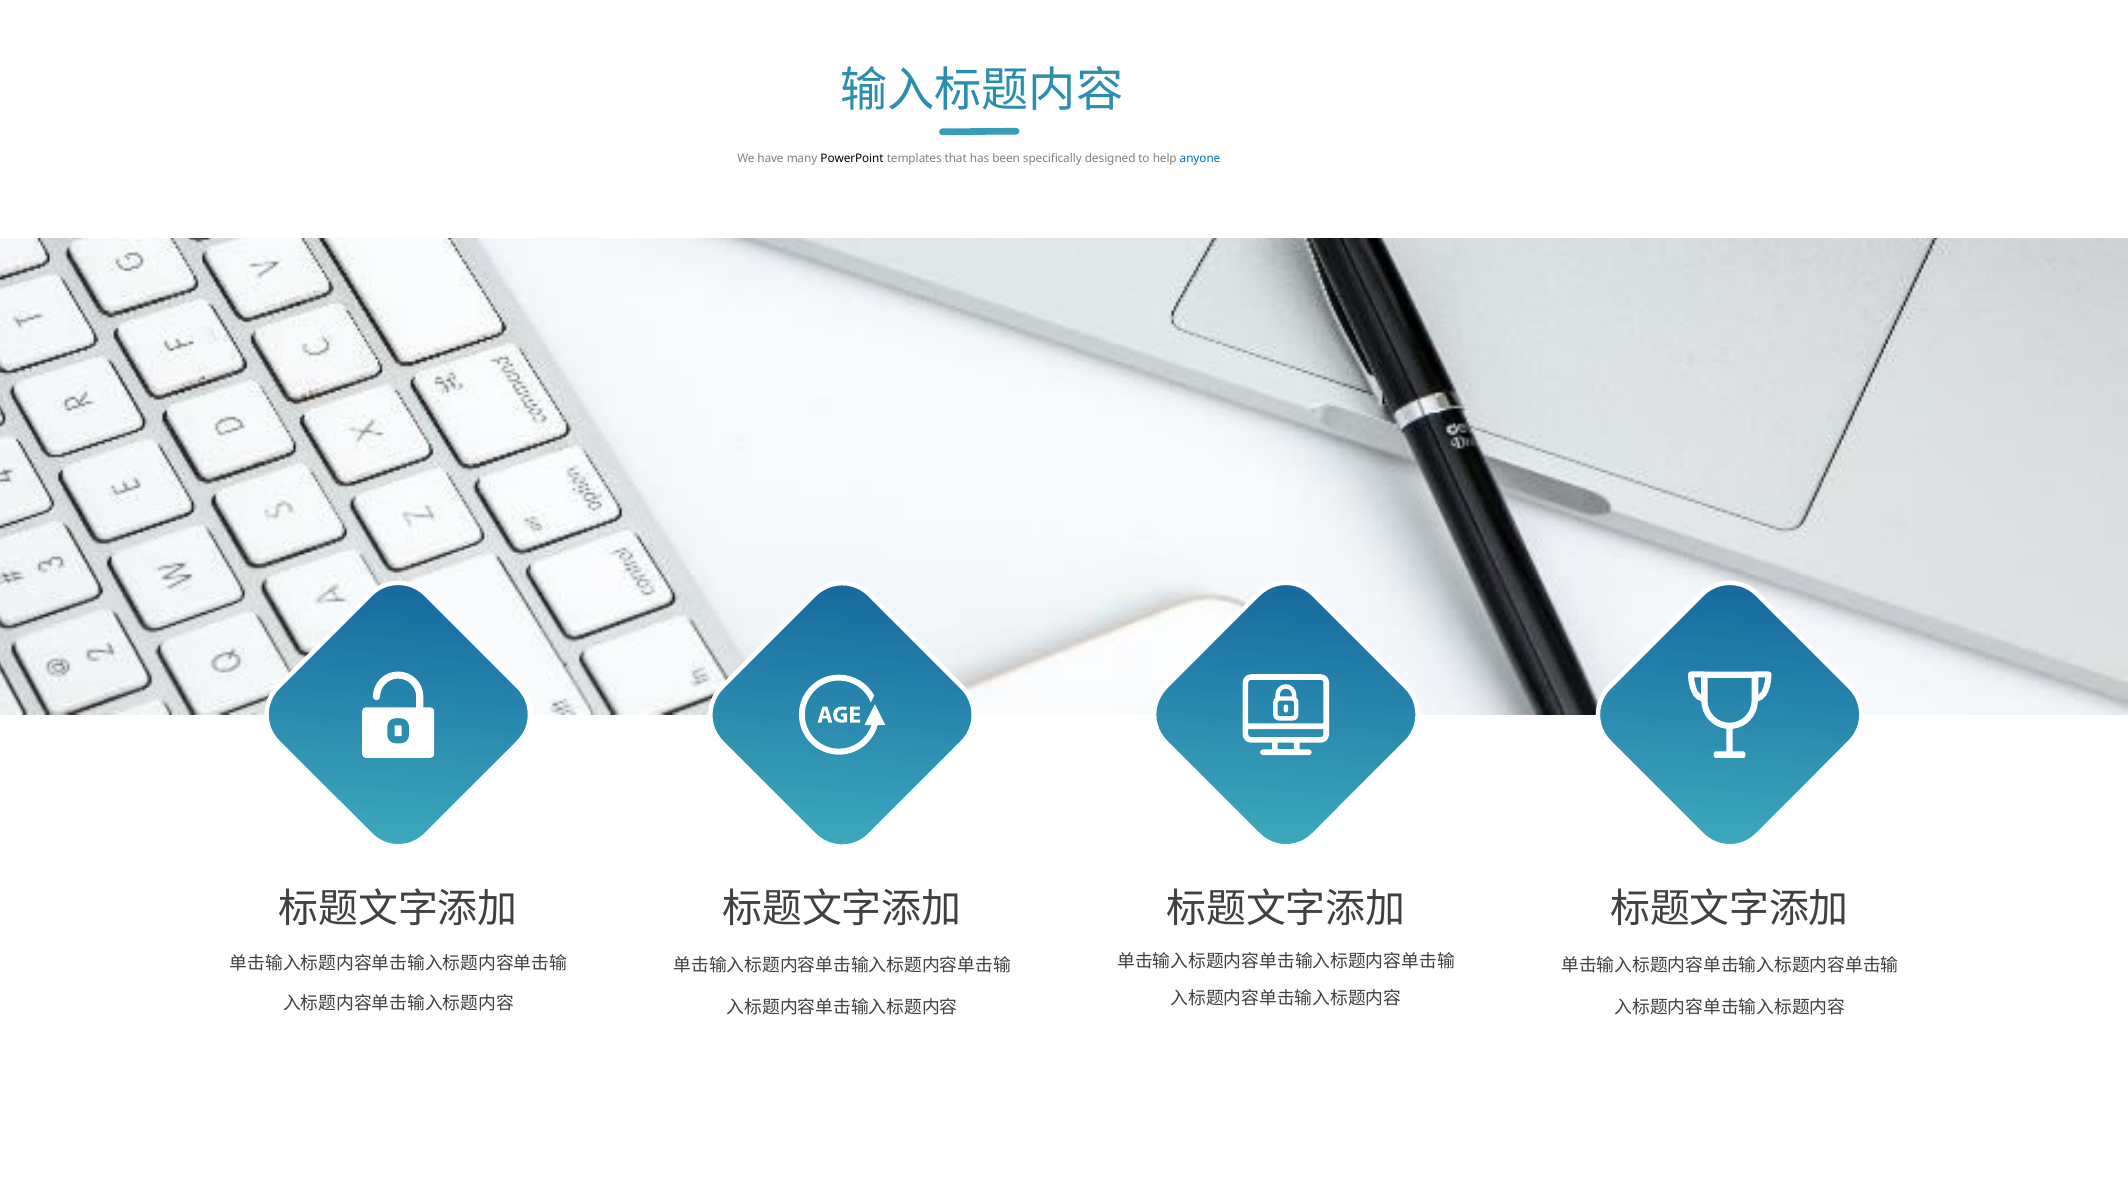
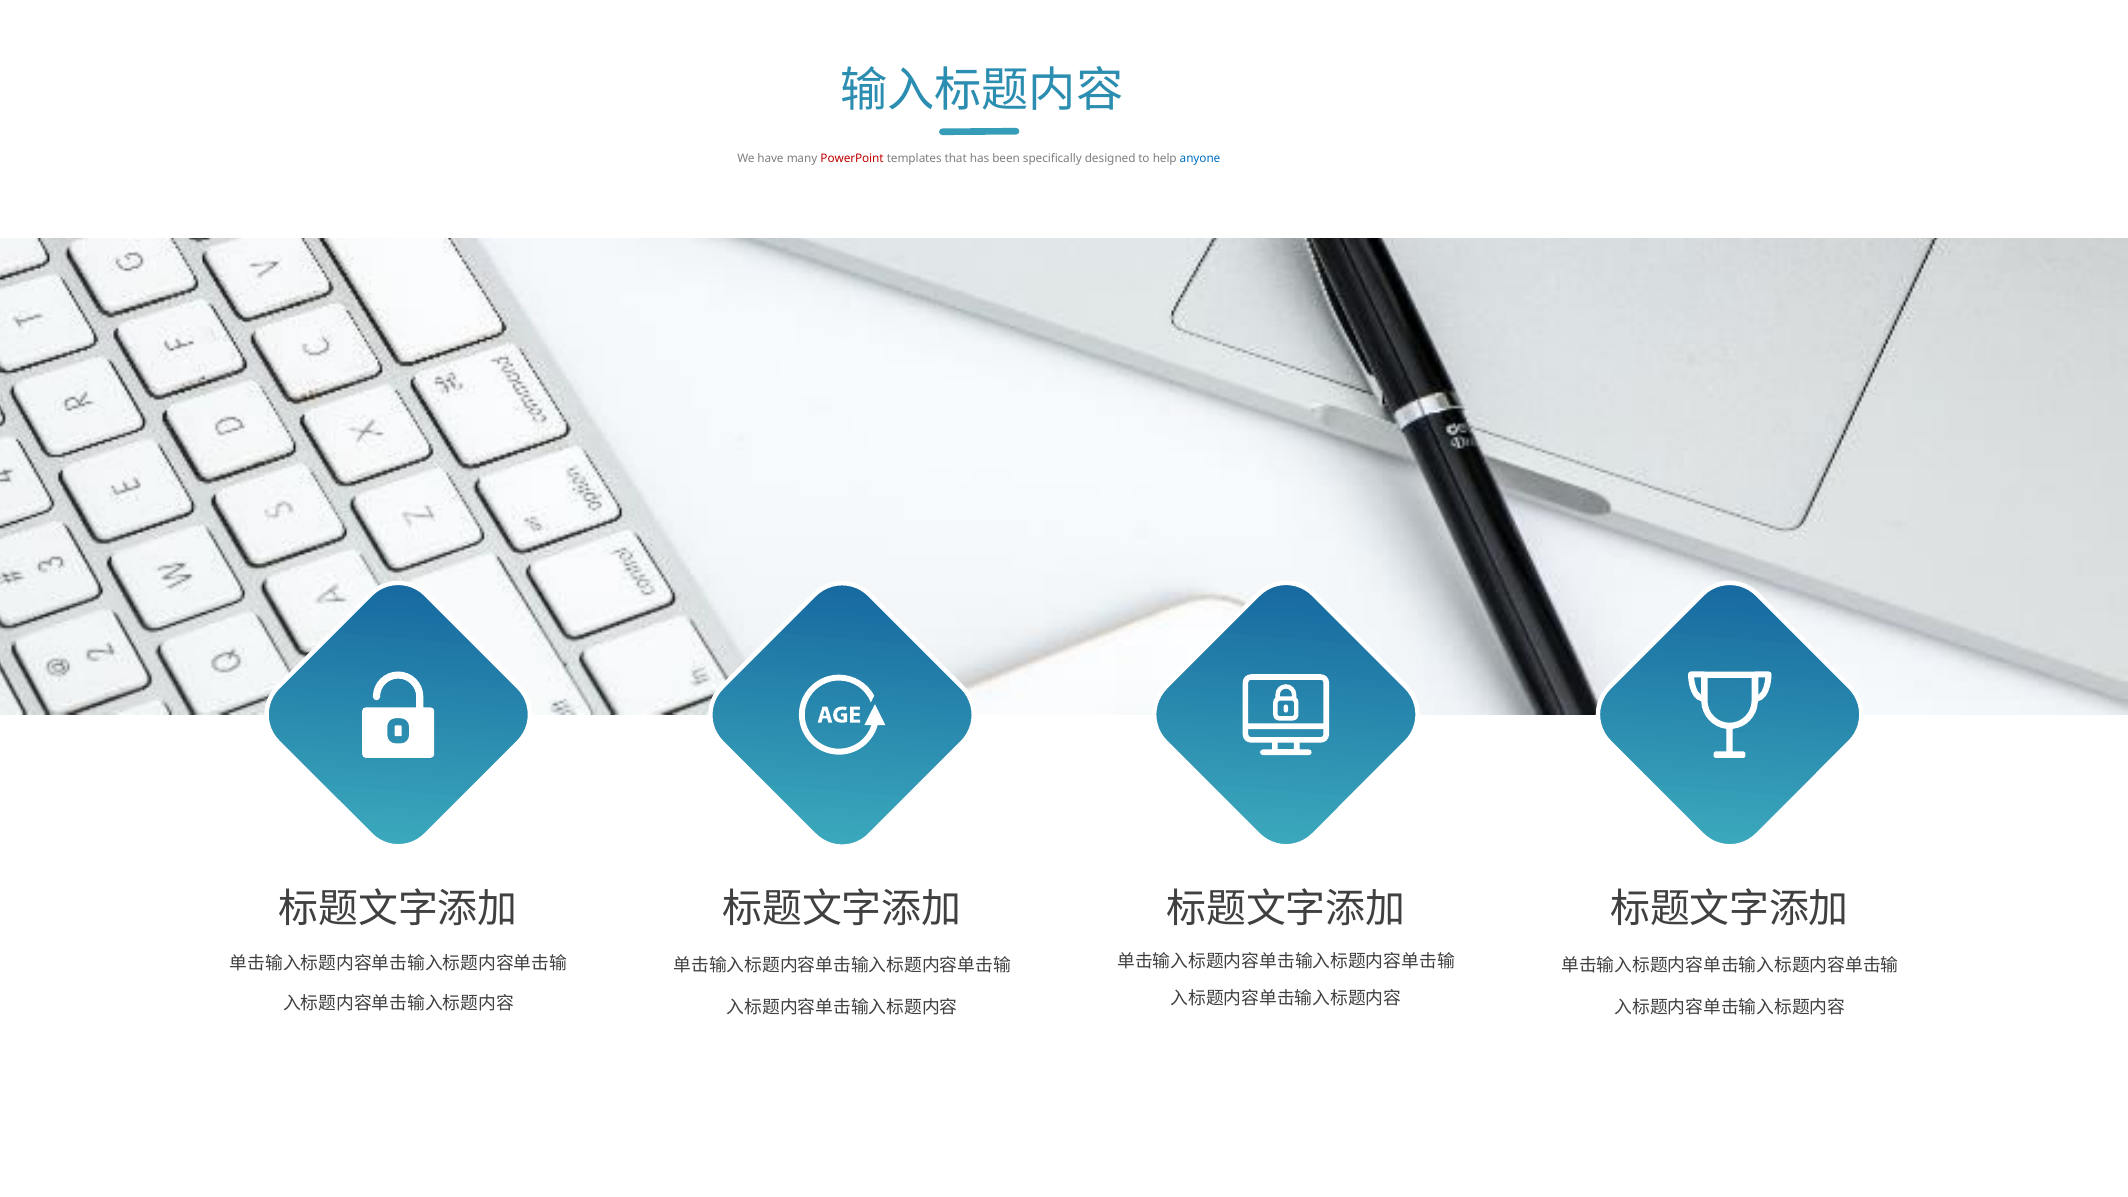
PowerPoint colour: black -> red
